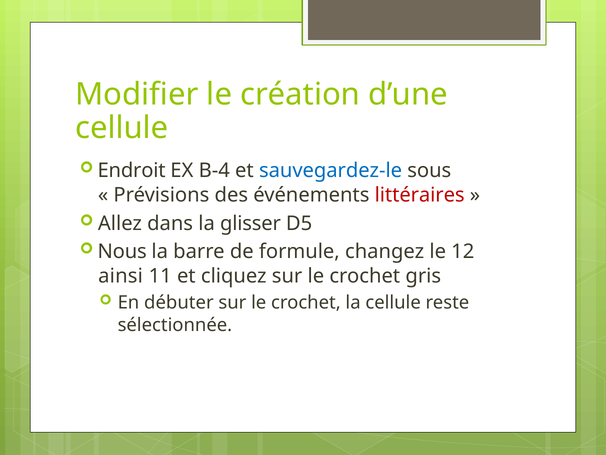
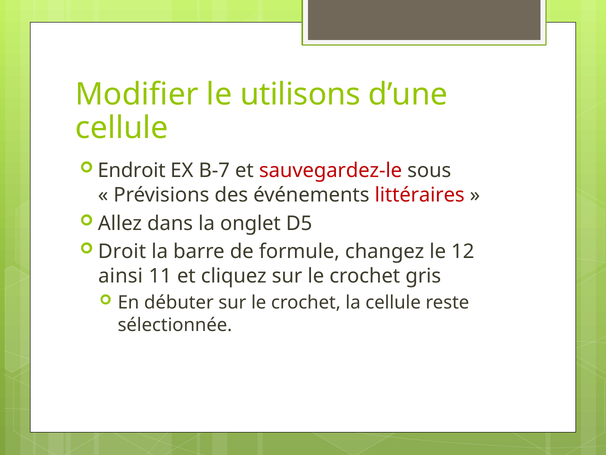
création: création -> utilisons
B-4: B-4 -> B-7
sauvegardez-le colour: blue -> red
glisser: glisser -> onglet
Nous: Nous -> Droit
